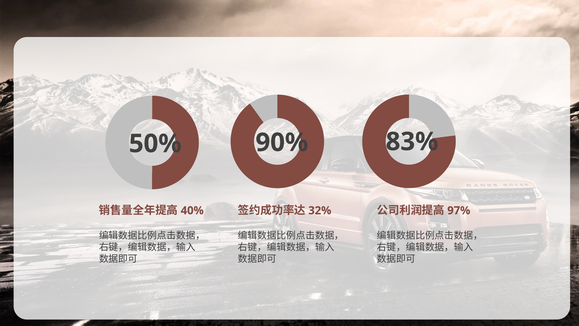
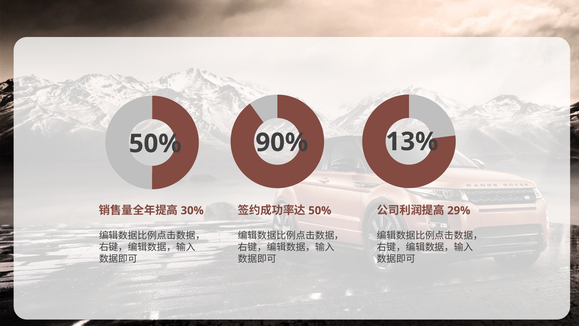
83%: 83% -> 13%
40%: 40% -> 30%
32% at (320, 210): 32% -> 50%
97%: 97% -> 29%
